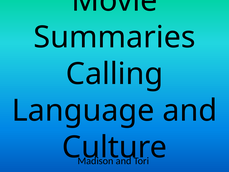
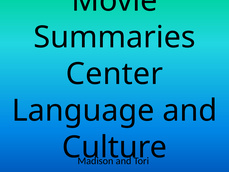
Calling: Calling -> Center
